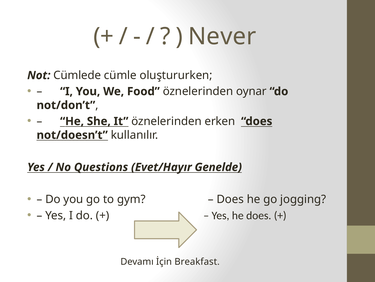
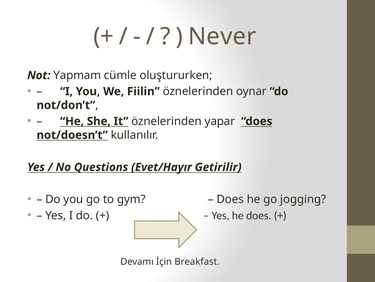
Cümlede: Cümlede -> Yapmam
Food: Food -> Fiilin
erken: erken -> yapar
Genelde: Genelde -> Getirilir
